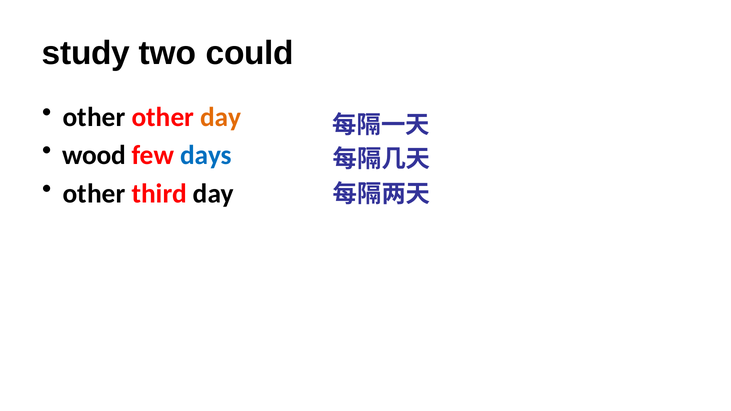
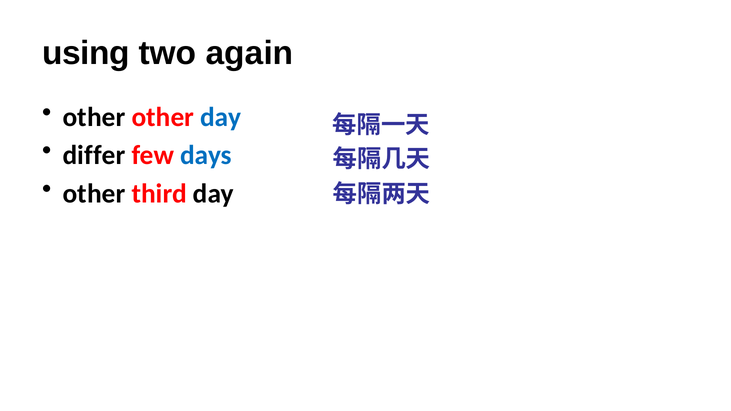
study: study -> using
could: could -> again
day at (221, 117) colour: orange -> blue
wood: wood -> differ
